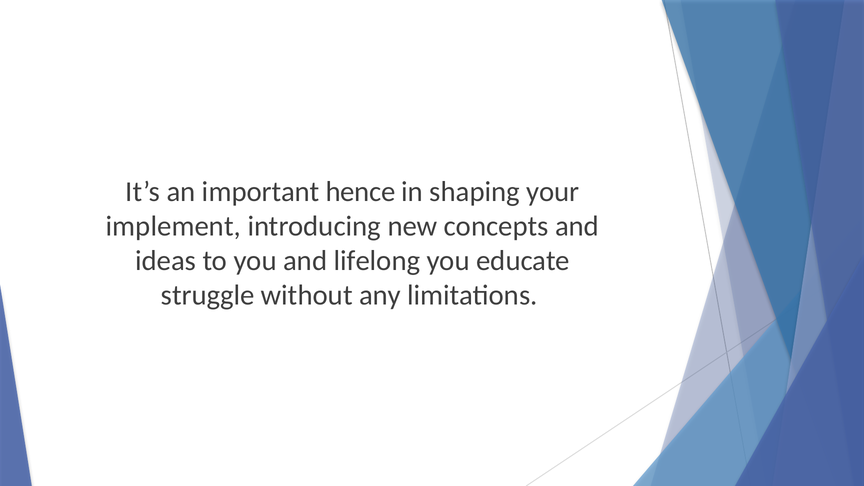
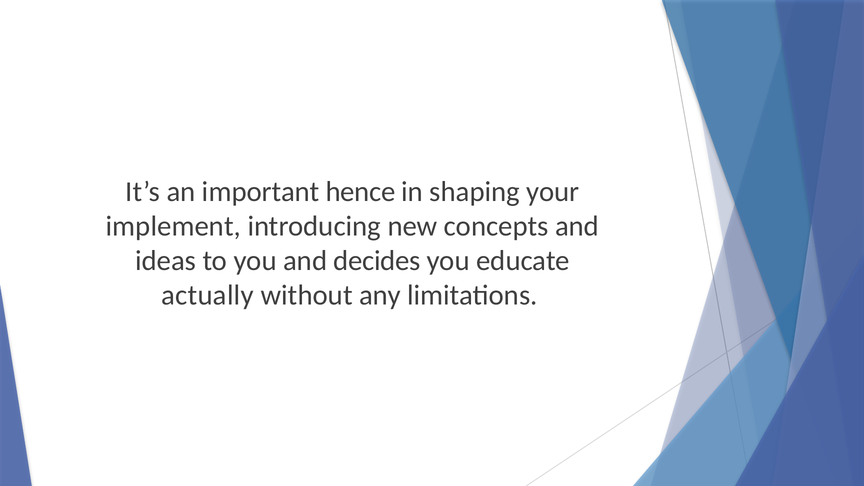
lifelong: lifelong -> decides
struggle: struggle -> actually
